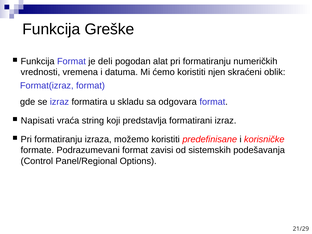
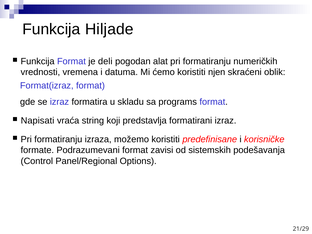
Greške: Greške -> Hiljade
odgovara: odgovara -> programs
